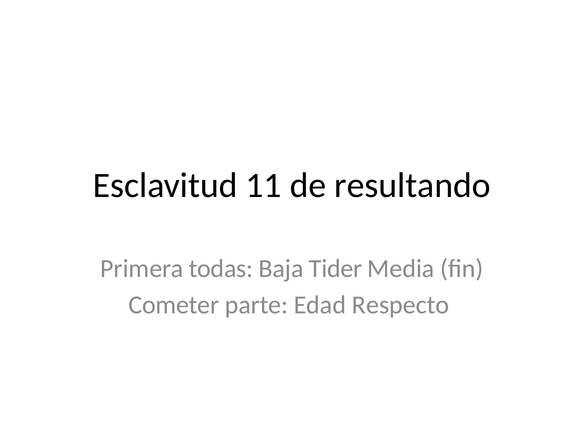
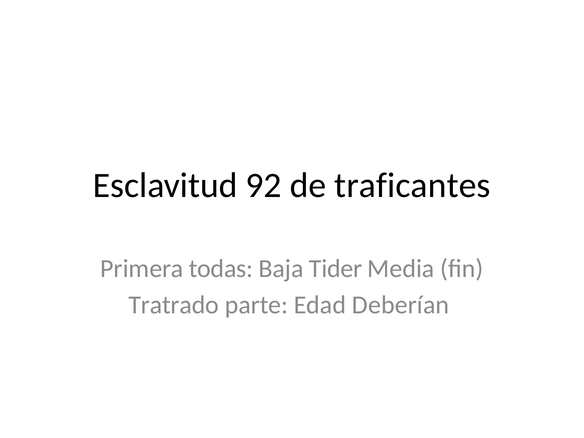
11: 11 -> 92
resultando: resultando -> traficantes
Cometer: Cometer -> Tratrado
Respecto: Respecto -> Deberían
